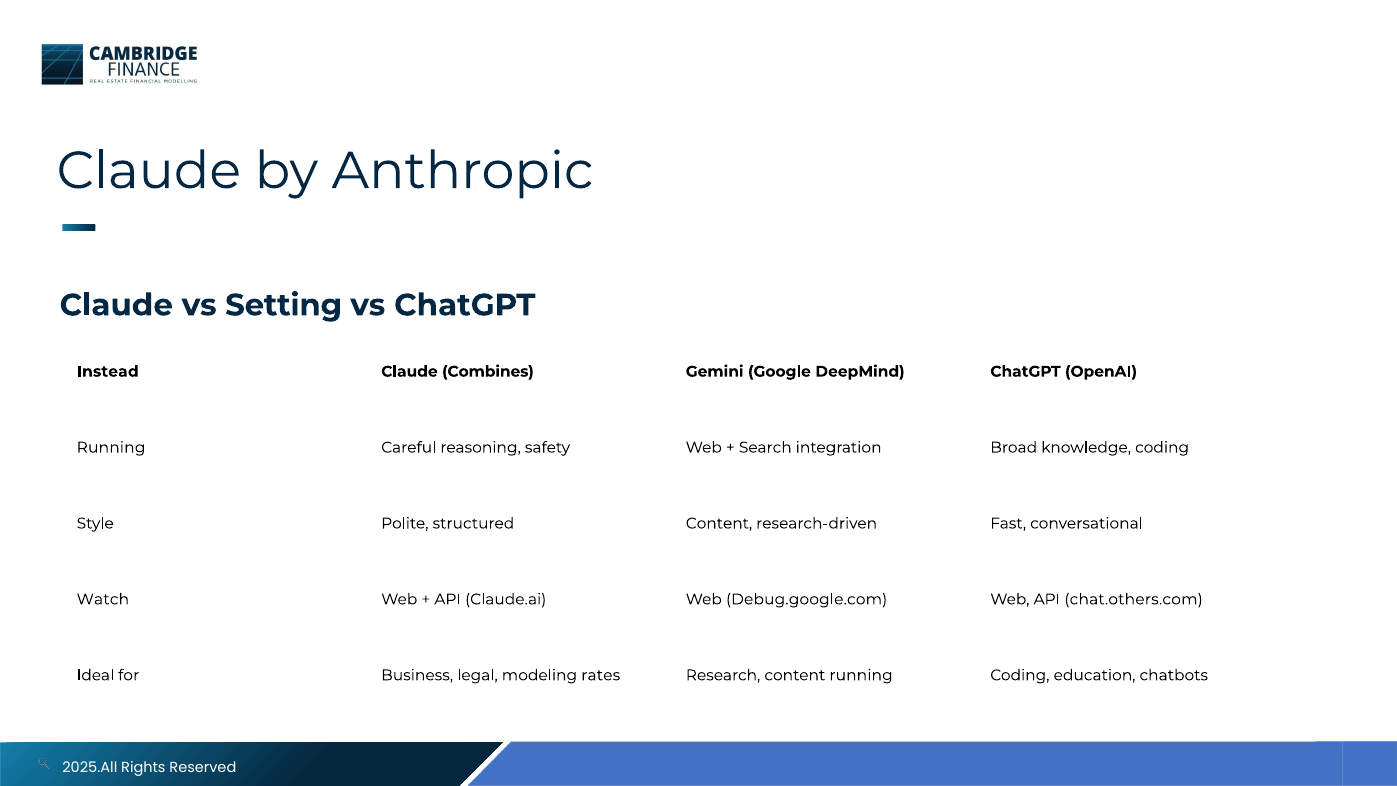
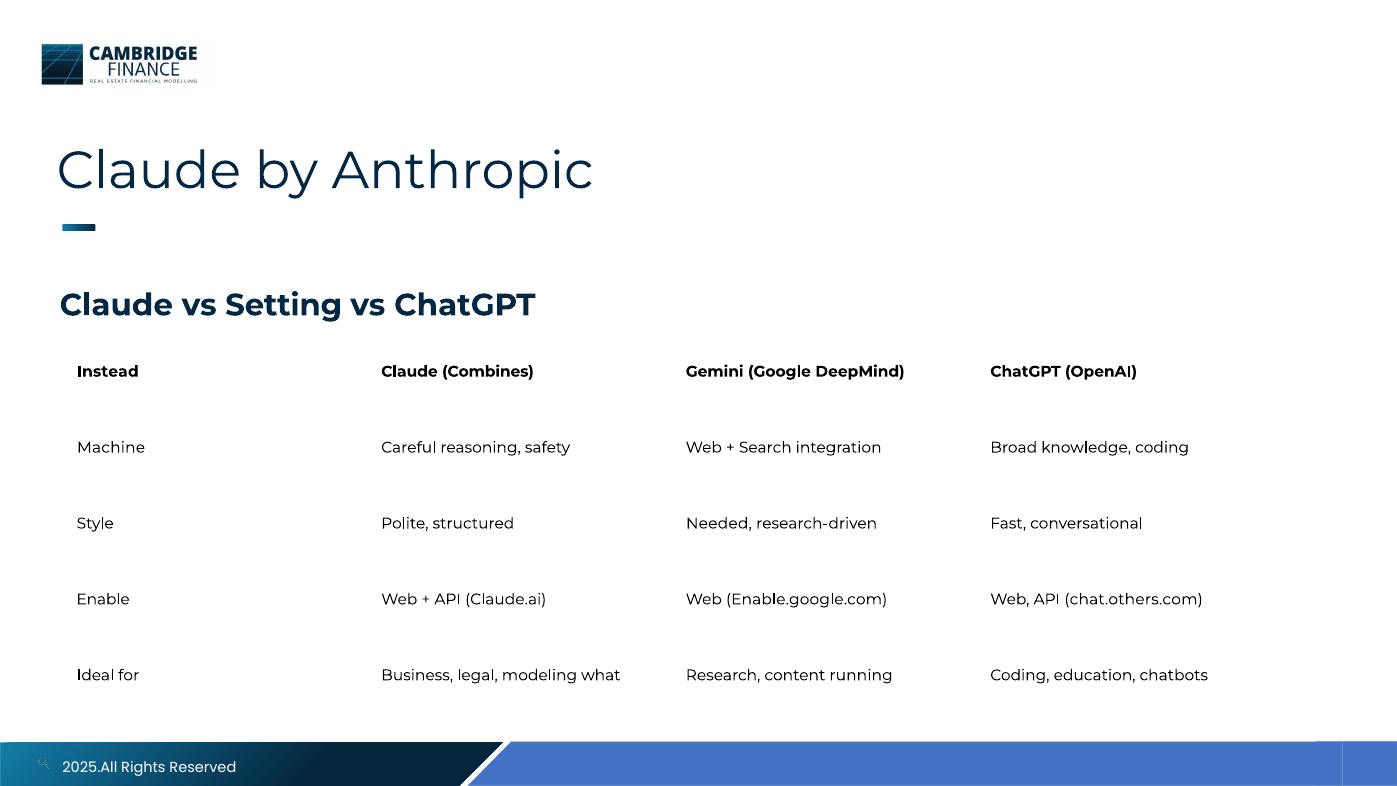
Running at (111, 447): Running -> Machine
structured Content: Content -> Needed
Watch: Watch -> Enable
Debug.google.com: Debug.google.com -> Enable.google.com
rates: rates -> what
